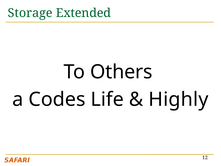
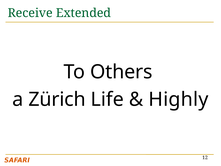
Storage: Storage -> Receive
Codes: Codes -> Zürich
